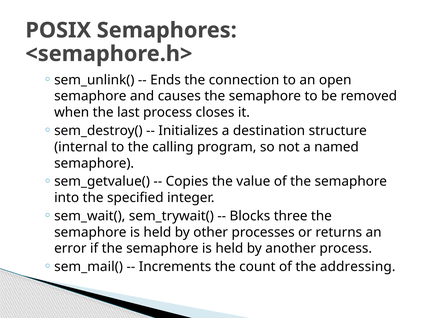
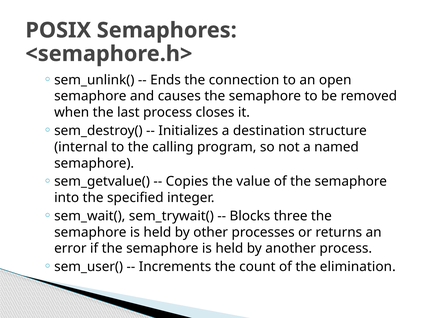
sem_mail(: sem_mail( -> sem_user(
addressing: addressing -> elimination
